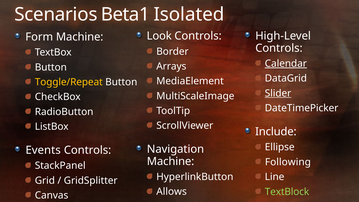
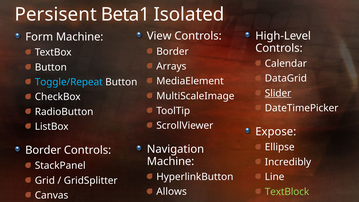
Scenarios: Scenarios -> Persisent
Look: Look -> View
Calendar underline: present -> none
Toggle/Repeat colour: yellow -> light blue
Include: Include -> Expose
Events at (43, 150): Events -> Border
Following: Following -> Incredibly
